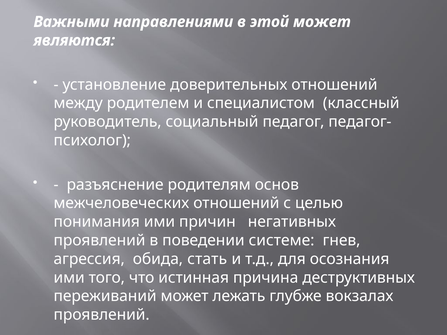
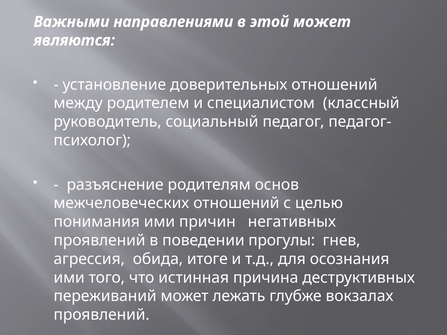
системе: системе -> прогулы
стать: стать -> итоге
